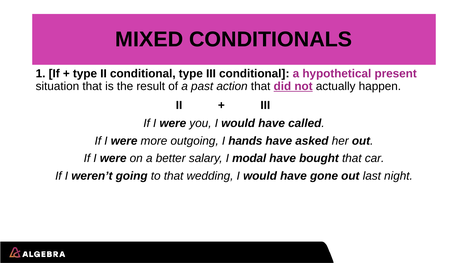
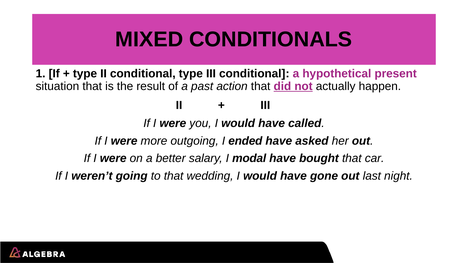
hands: hands -> ended
